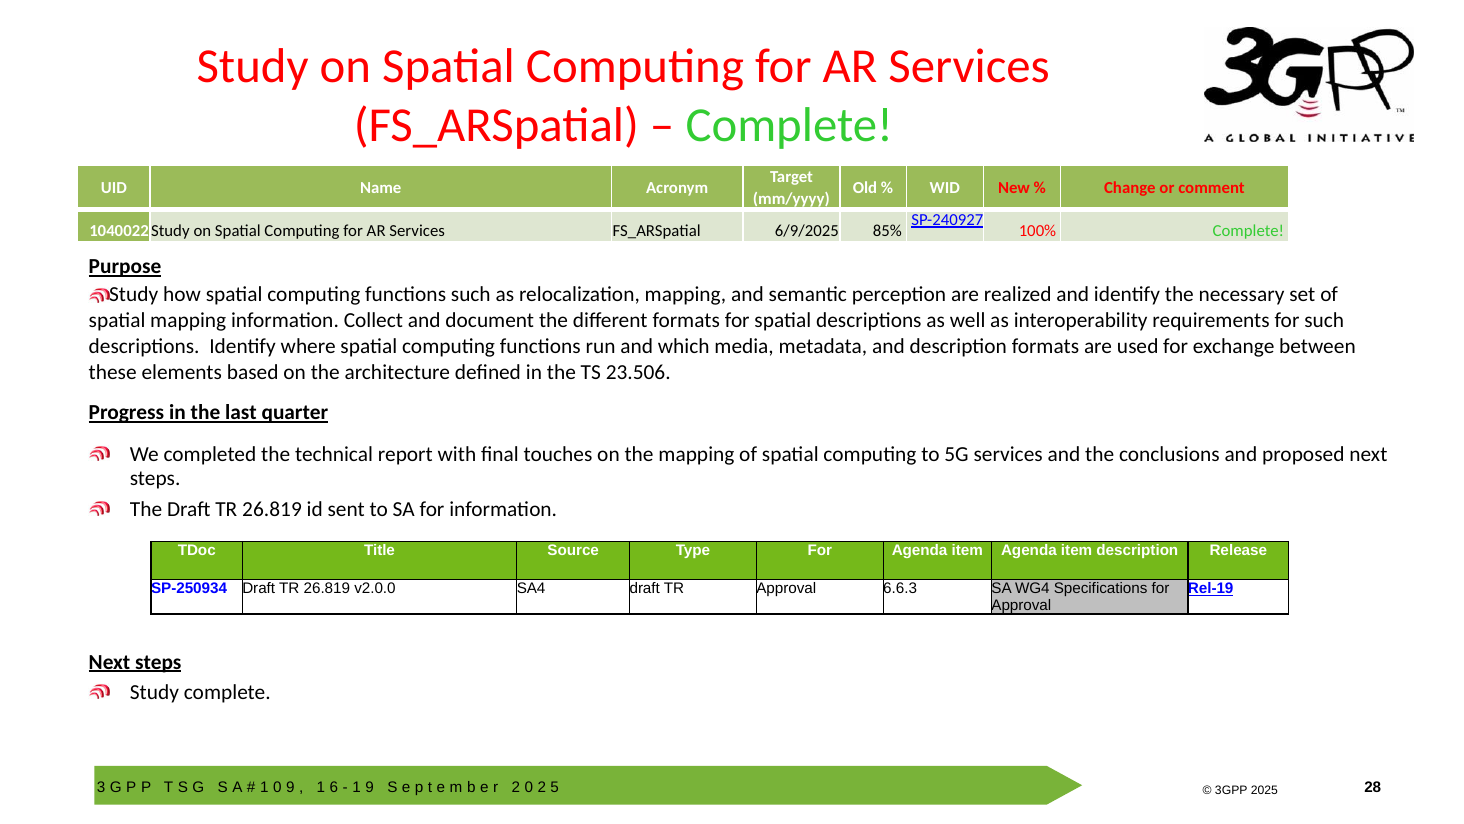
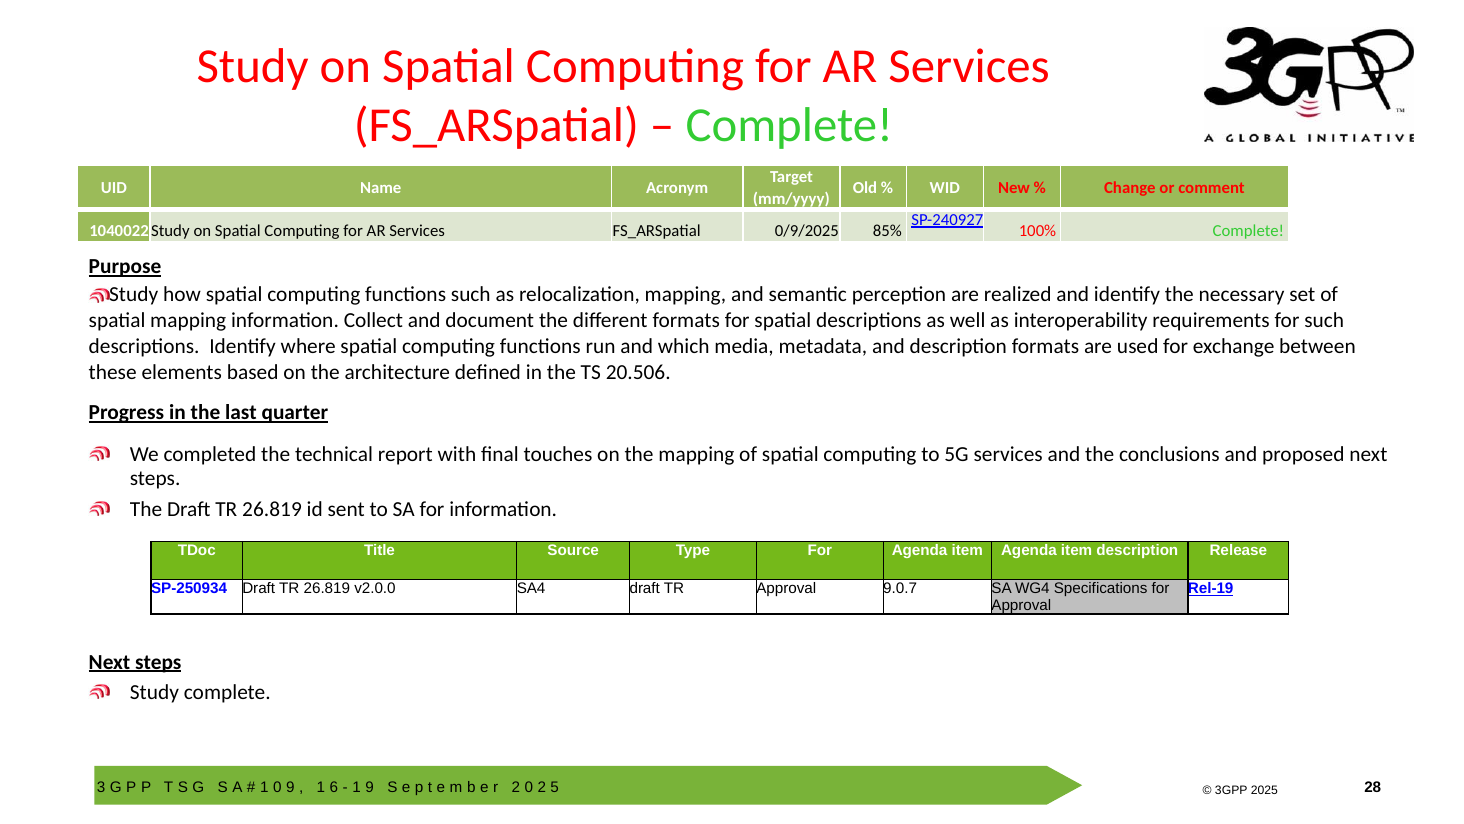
6/9/2025: 6/9/2025 -> 0/9/2025
23.506: 23.506 -> 20.506
6.6.3: 6.6.3 -> 9.0.7
